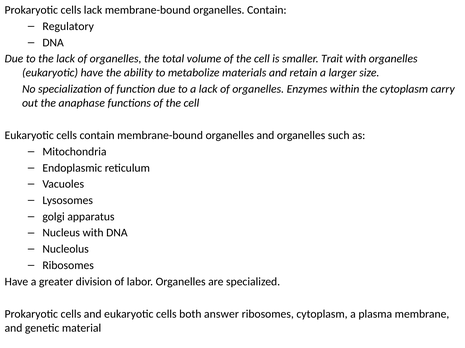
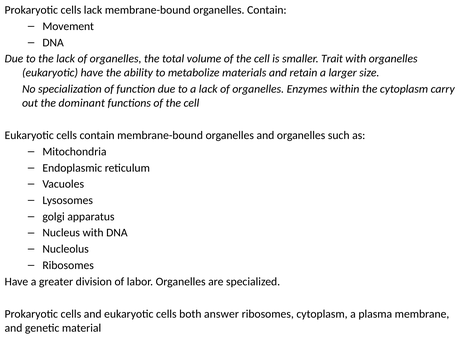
Regulatory: Regulatory -> Movement
anaphase: anaphase -> dominant
